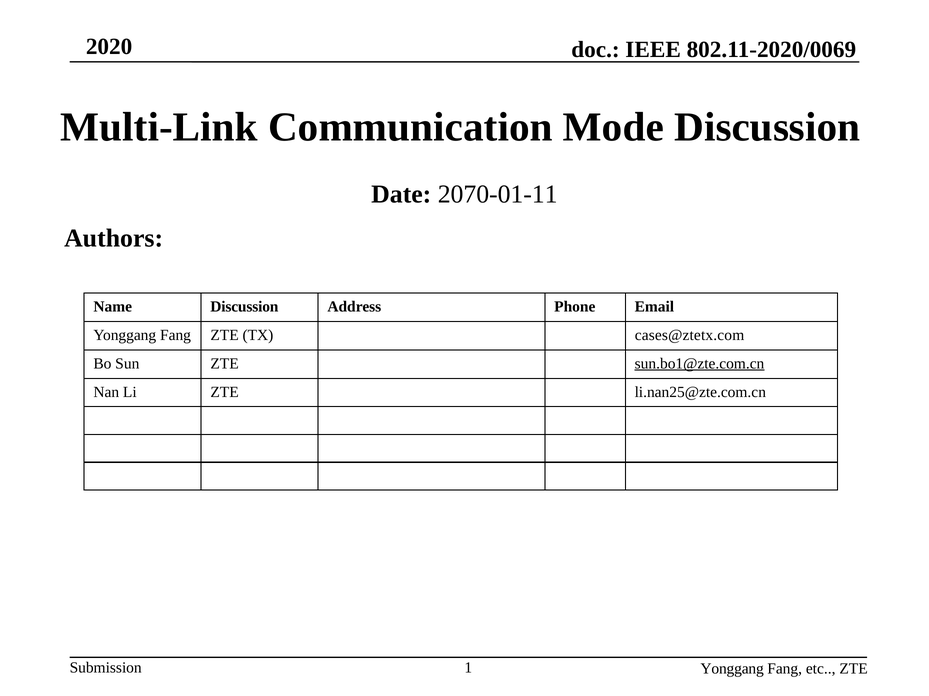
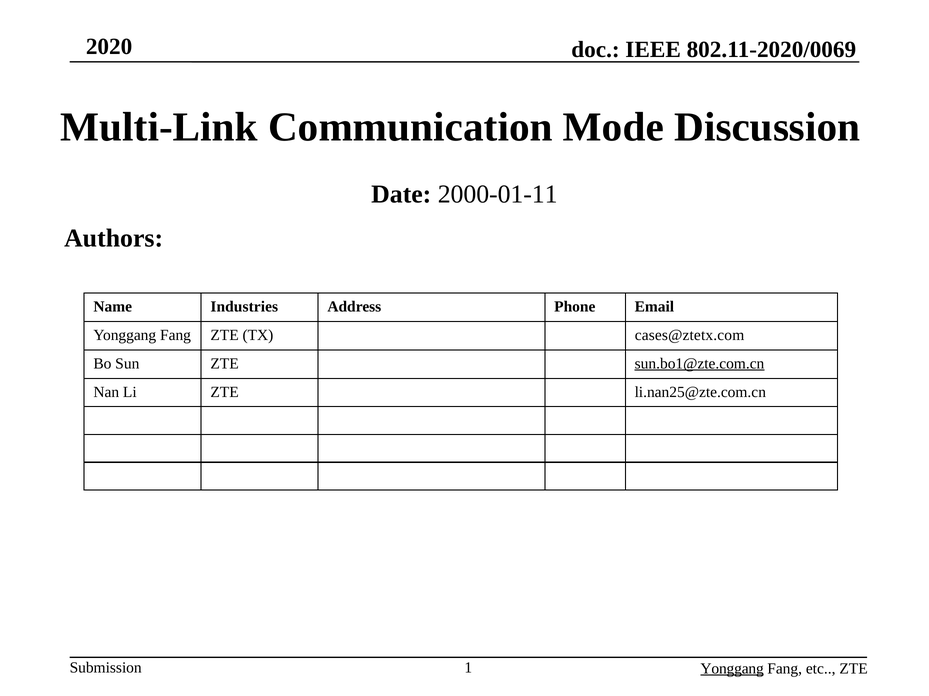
2070-01-11: 2070-01-11 -> 2000-01-11
Name Discussion: Discussion -> Industries
Yonggang at (732, 669) underline: none -> present
